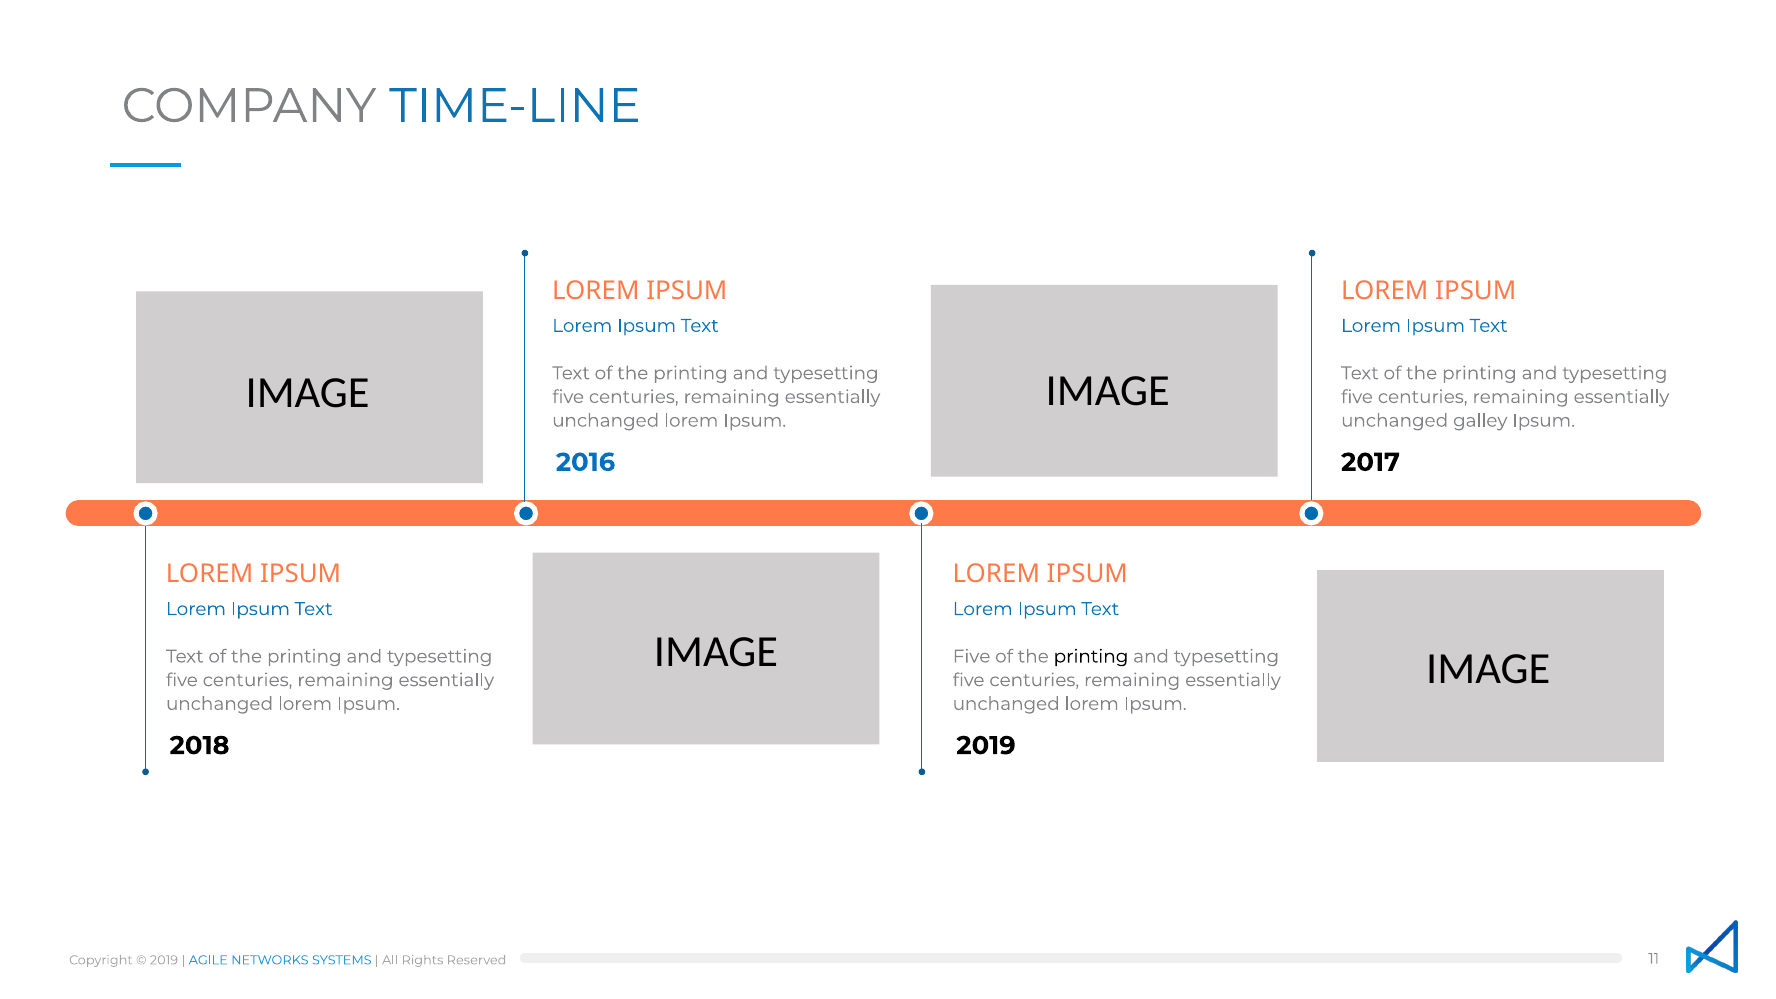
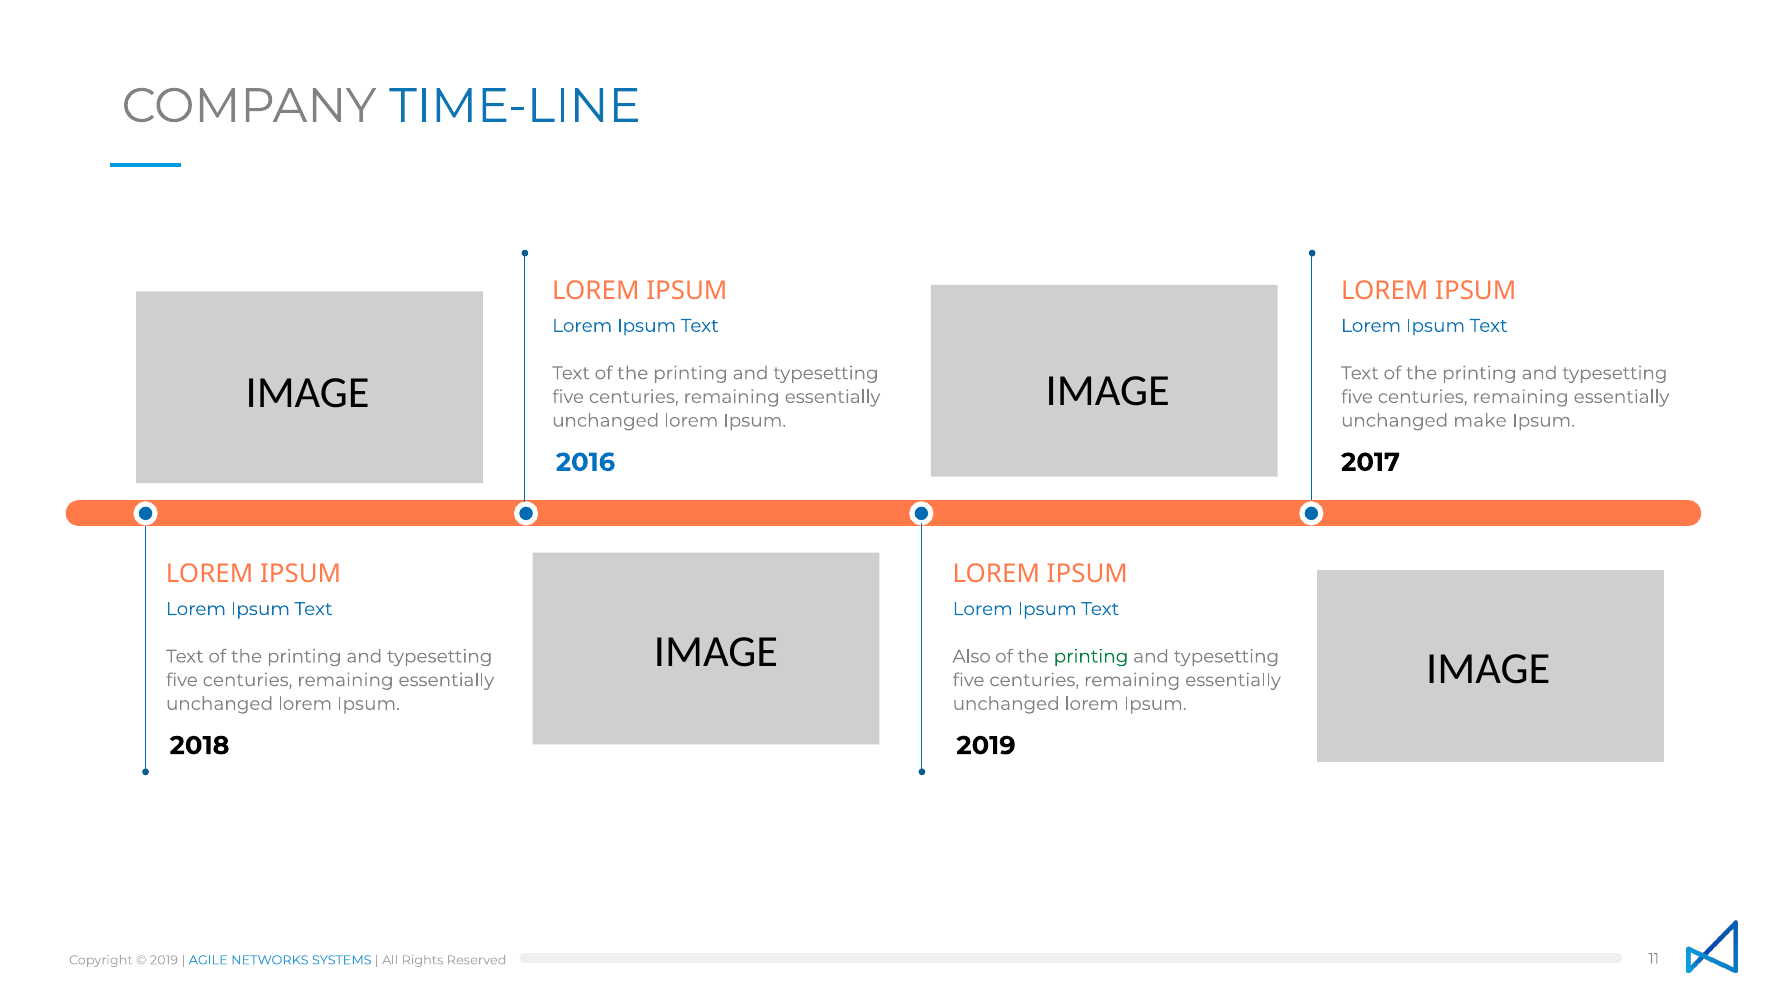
galley: galley -> make
Five at (972, 656): Five -> Also
printing at (1091, 656) colour: black -> green
